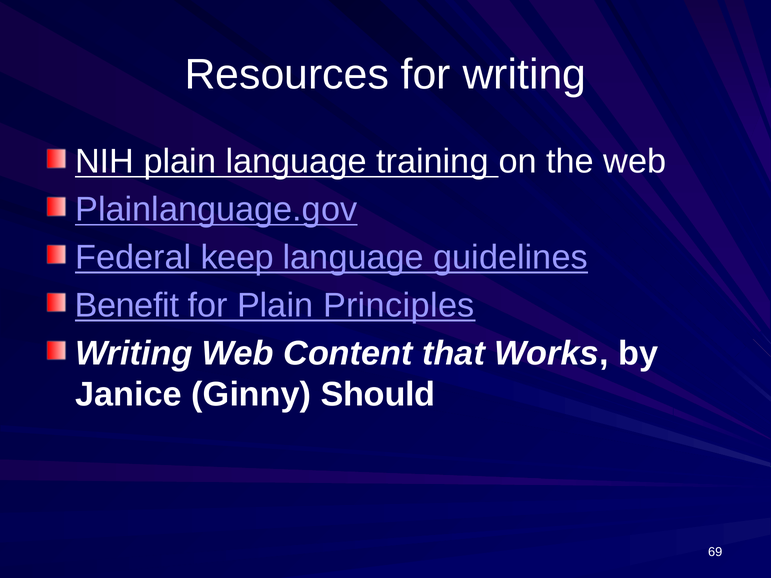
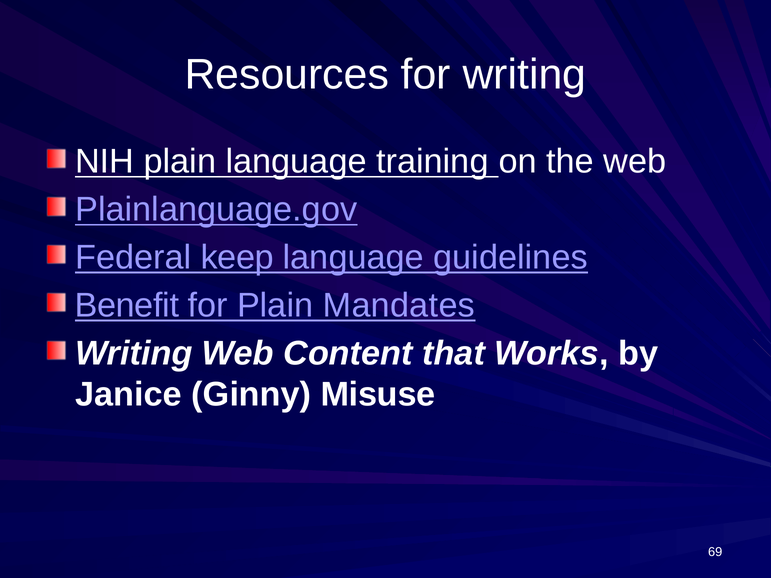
Principles: Principles -> Mandates
Should: Should -> Misuse
